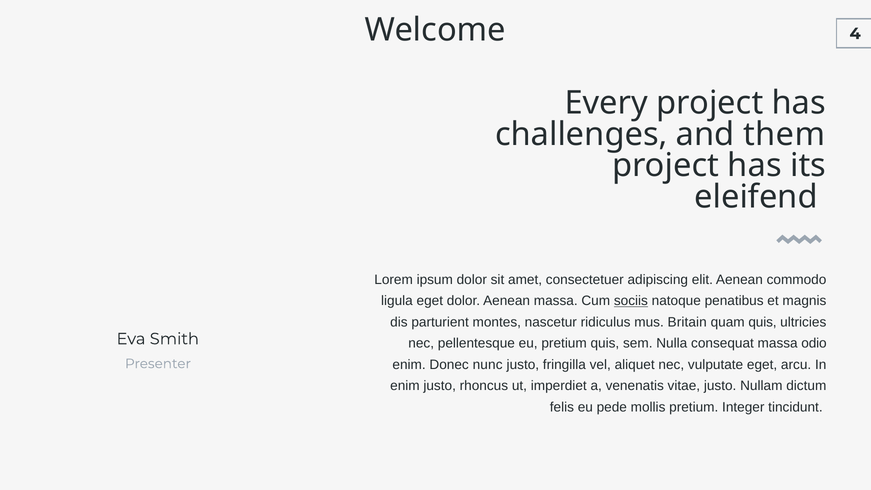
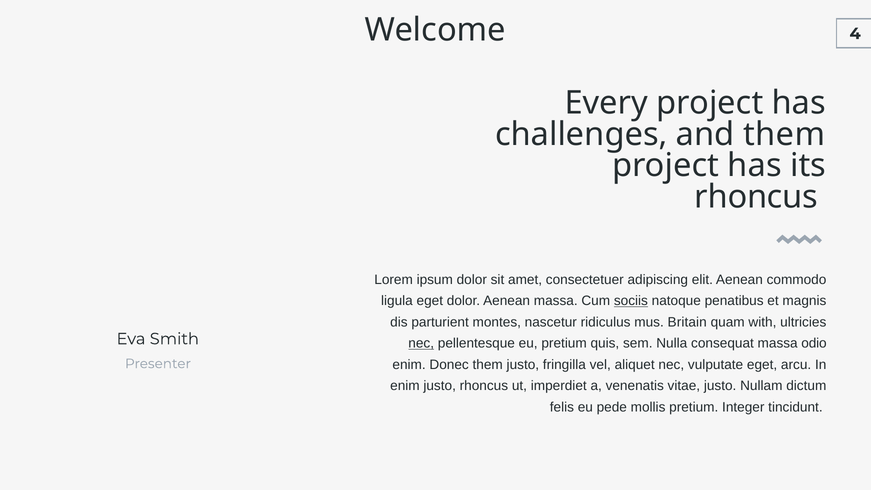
eleifend at (756, 197): eleifend -> rhoncus
quam quis: quis -> with
nec at (421, 343) underline: none -> present
Donec nunc: nunc -> them
